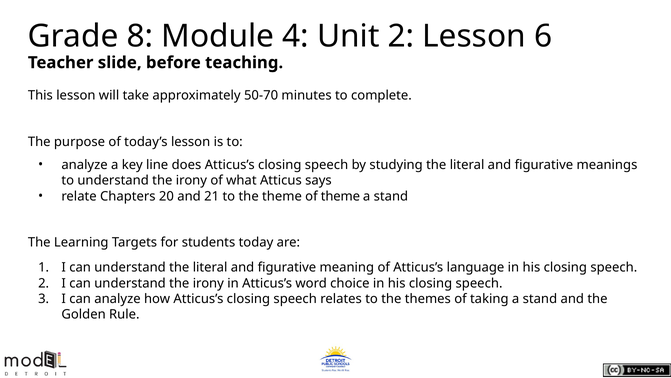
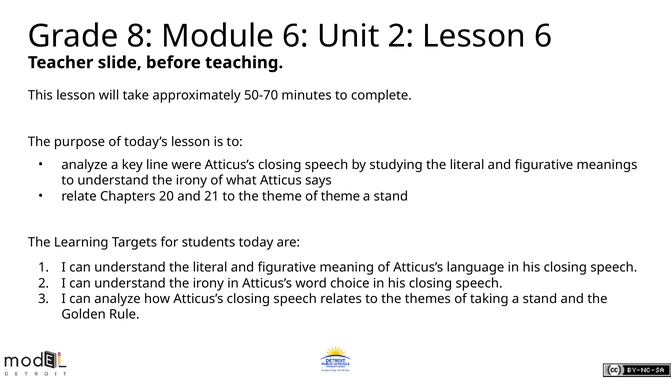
Module 4: 4 -> 6
does: does -> were
